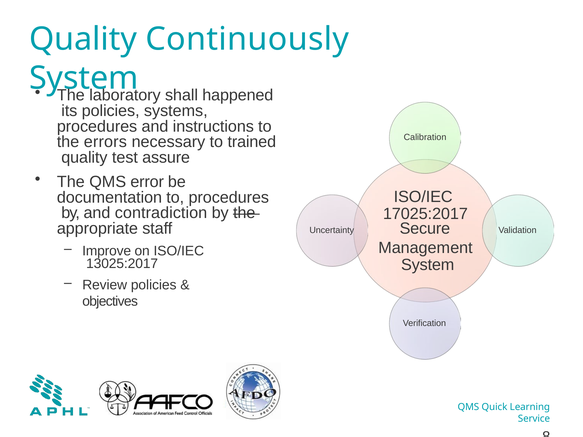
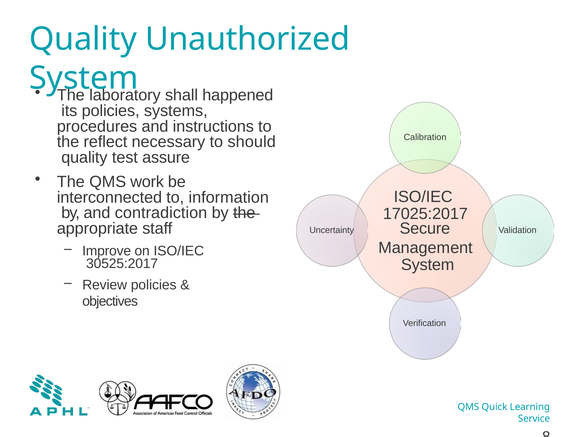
Continuously: Continuously -> Unauthorized
errors: errors -> reflect
trained: trained -> should
error: error -> work
documentation: documentation -> interconnected
to procedures: procedures -> information
13025:2017: 13025:2017 -> 30525:2017
